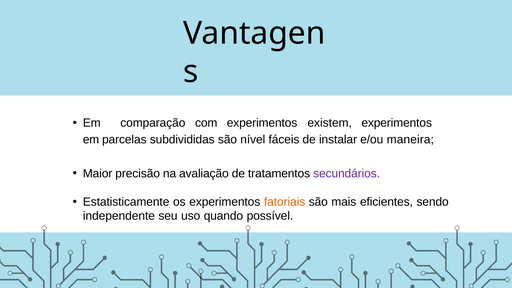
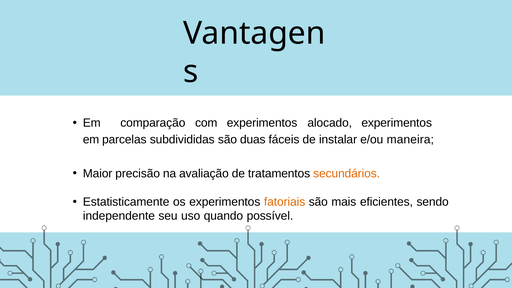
existem: existem -> alocado
nível: nível -> duas
secundários colour: purple -> orange
